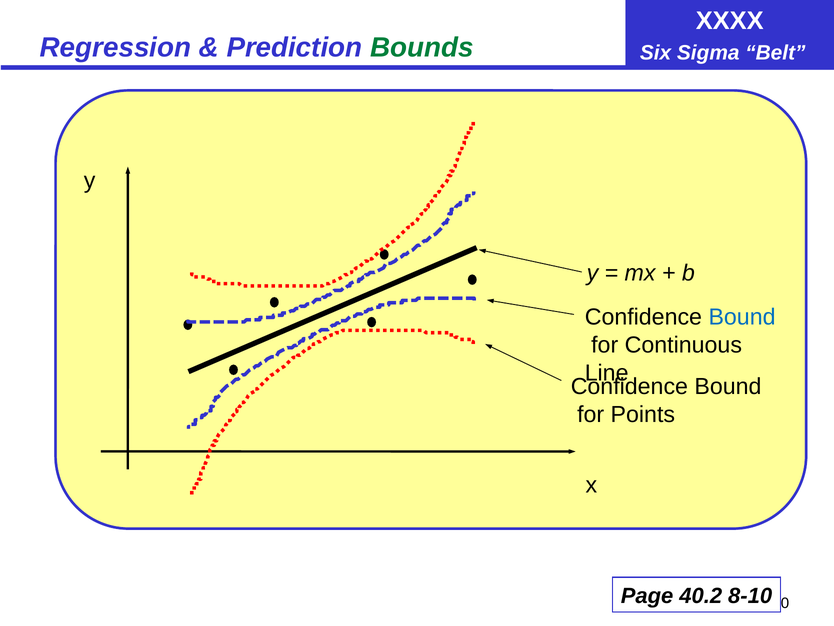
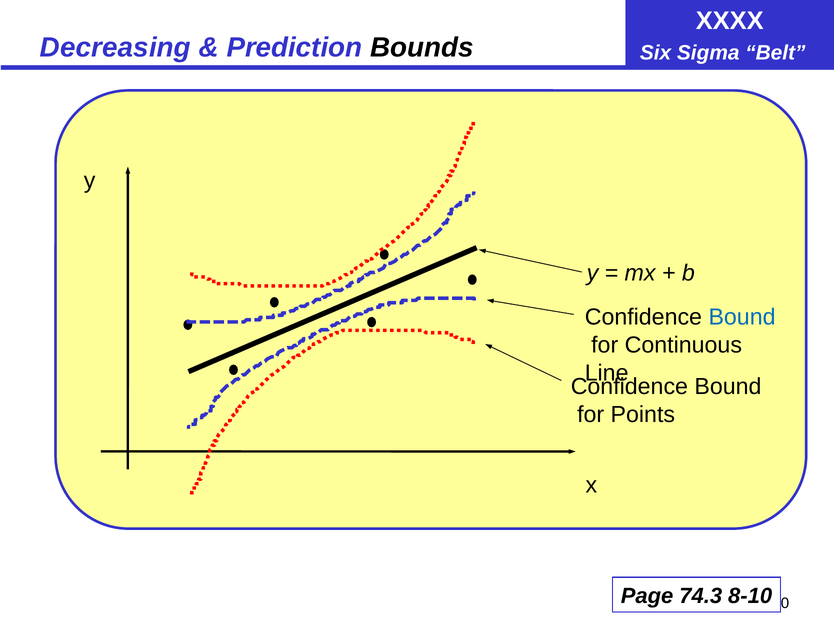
Regression: Regression -> Decreasing
Bounds colour: green -> black
40.2: 40.2 -> 74.3
